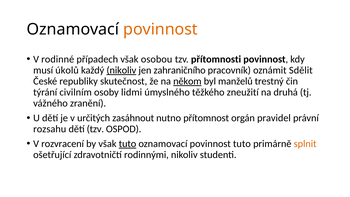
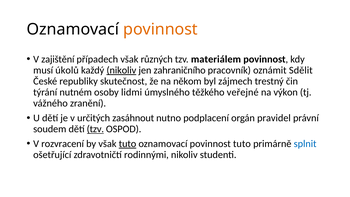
rodinné: rodinné -> zajištění
osobou: osobou -> různých
přítomnosti: přítomnosti -> materiálem
někom underline: present -> none
manželů: manželů -> zájmech
civilním: civilním -> nutném
zneužití: zneužití -> veřejné
druhá: druhá -> výkon
přítomnost: přítomnost -> podplacení
rozsahu: rozsahu -> soudem
tzv at (95, 129) underline: none -> present
splnit colour: orange -> blue
